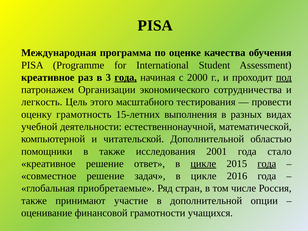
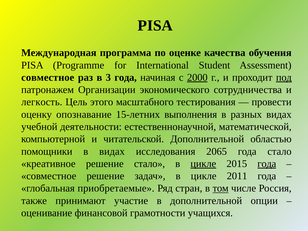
креативное at (48, 77): креативное -> совместное
года at (126, 77) underline: present -> none
2000 underline: none -> present
грамотность: грамотность -> опознавание
в также: также -> видах
2001: 2001 -> 2065
решение ответ: ответ -> стало
2016: 2016 -> 2011
том underline: none -> present
